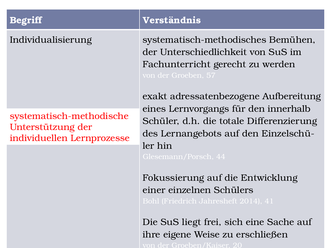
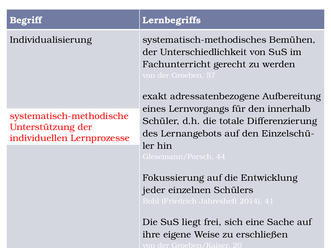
Verständnis: Verständnis -> Lernbegriffs
einer: einer -> jeder
